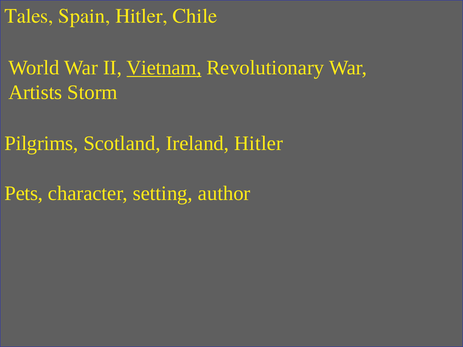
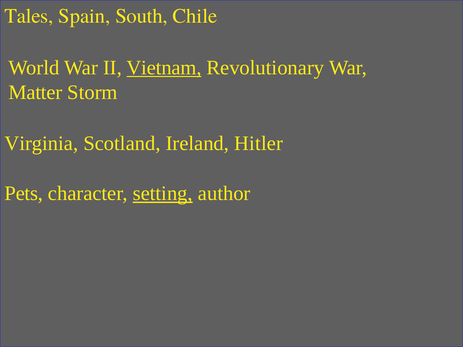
Spain Hitler: Hitler -> South
Artists: Artists -> Matter
Pilgrims: Pilgrims -> Virginia
setting underline: none -> present
